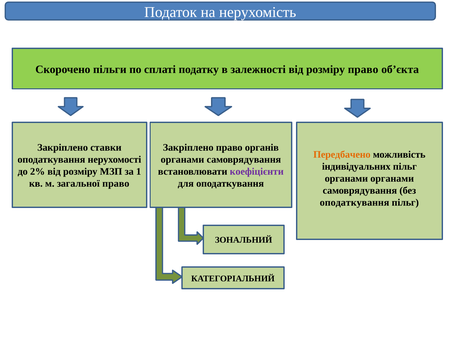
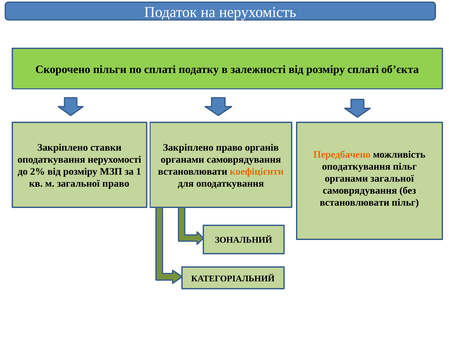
розміру право: право -> сплаті
індивідуальних at (356, 167): індивідуальних -> оподаткування
коефіцієнти colour: purple -> orange
органами органами: органами -> загальної
оподаткування at (355, 202): оподаткування -> встановлювати
